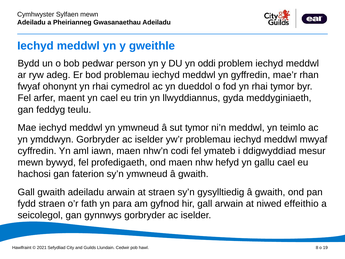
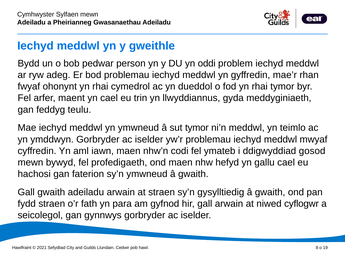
mesur: mesur -> gosod
effeithio: effeithio -> cyflogwr
